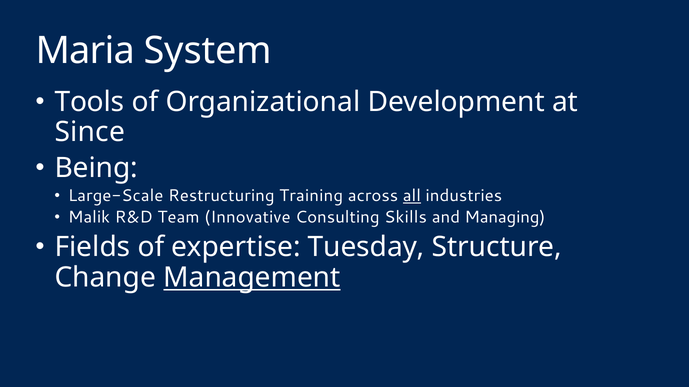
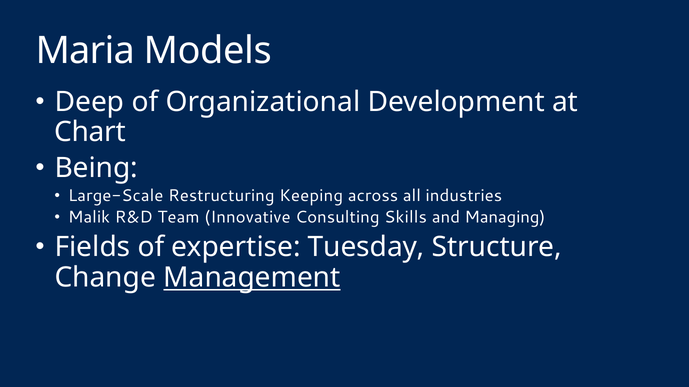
System: System -> Models
Tools: Tools -> Deep
Since: Since -> Chart
Training: Training -> Keeping
all underline: present -> none
